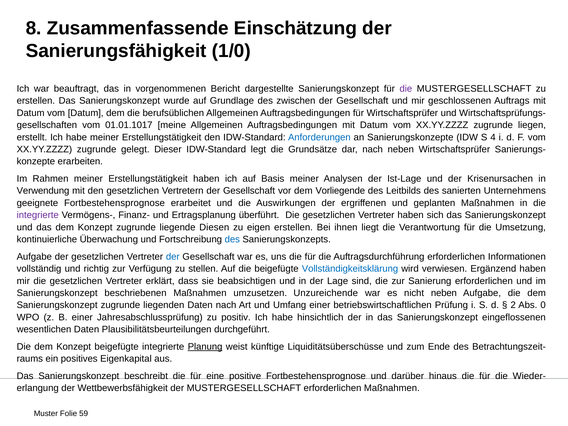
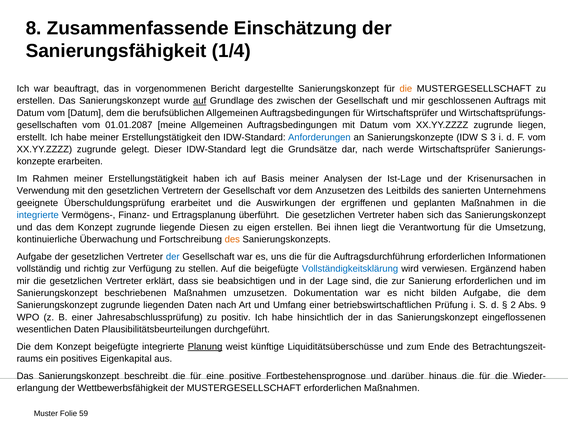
1/0: 1/0 -> 1/4
die at (406, 89) colour: purple -> orange
auf at (200, 101) underline: none -> present
01.01.1017: 01.01.1017 -> 01.01.2087
4: 4 -> 3
nach neben: neben -> werde
Vorliegende: Vorliegende -> Anzusetzen
geeignete Fortbestehensprognose: Fortbestehensprognose -> Überschuldungsprüfung
integrierte at (38, 215) colour: purple -> blue
des at (232, 239) colour: blue -> orange
Unzureichende: Unzureichende -> Dokumentation
nicht neben: neben -> bilden
0: 0 -> 9
